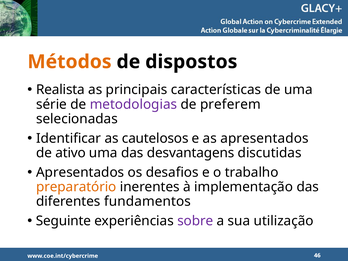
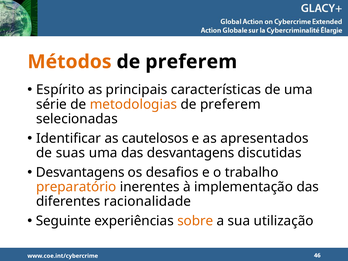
dispostos at (191, 62): dispostos -> preferem
Realista: Realista -> Espírito
metodologias colour: purple -> orange
ativo: ativo -> suas
Apresentados at (80, 172): Apresentados -> Desvantagens
fundamentos: fundamentos -> racionalidade
sobre colour: purple -> orange
